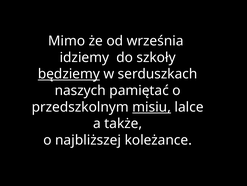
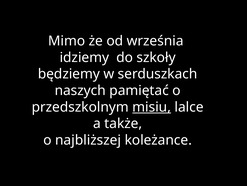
będziemy underline: present -> none
